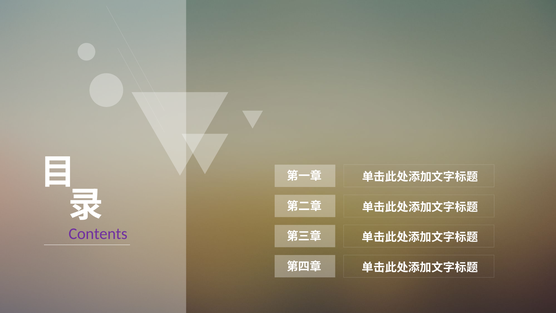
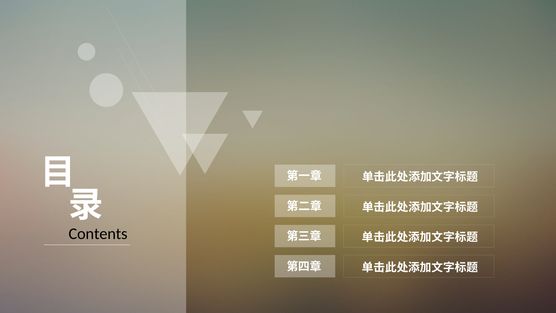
Contents colour: purple -> black
